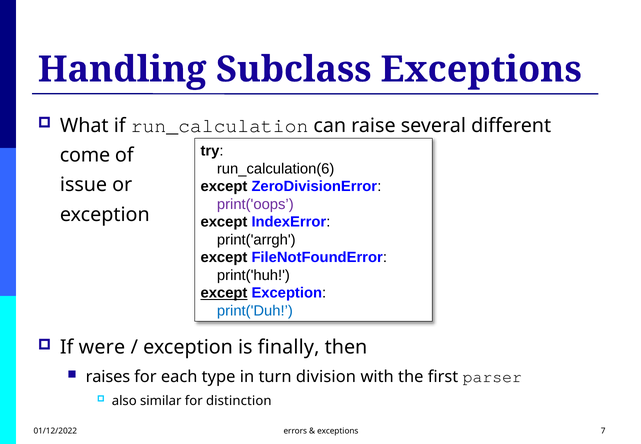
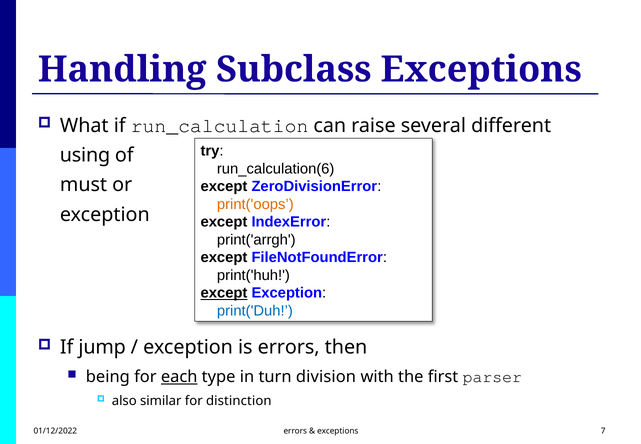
come: come -> using
issue: issue -> must
print('oops colour: purple -> orange
were: were -> jump
is finally: finally -> errors
raises: raises -> being
each underline: none -> present
